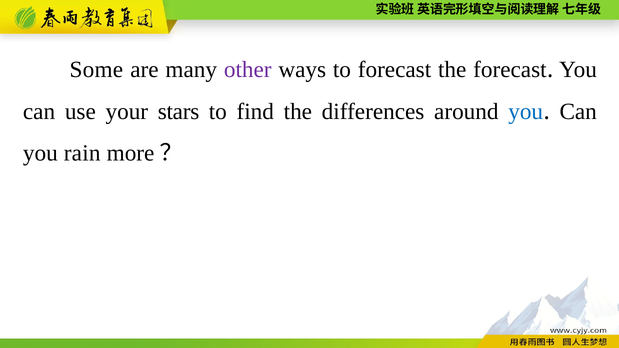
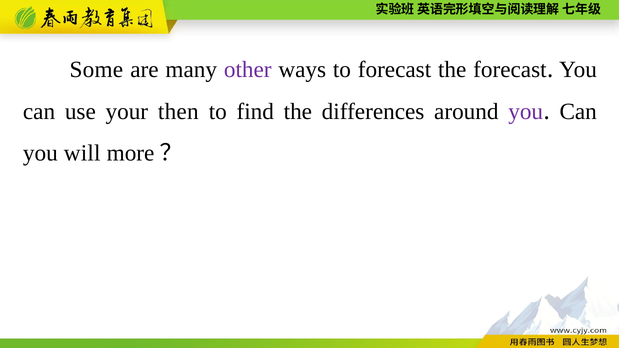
stars: stars -> then
you at (526, 111) colour: blue -> purple
rain: rain -> will
